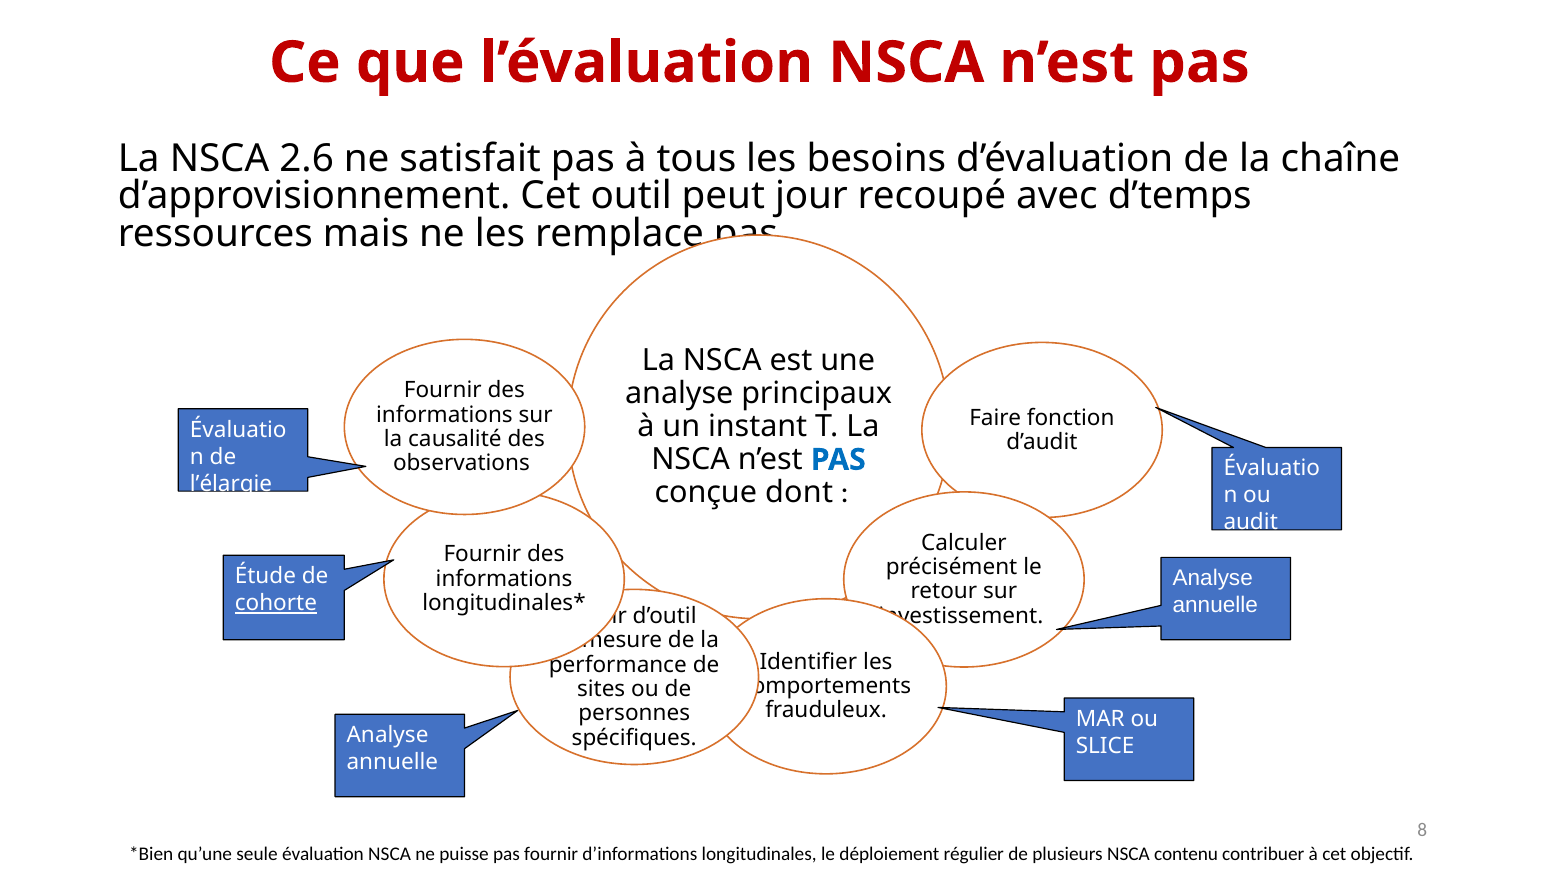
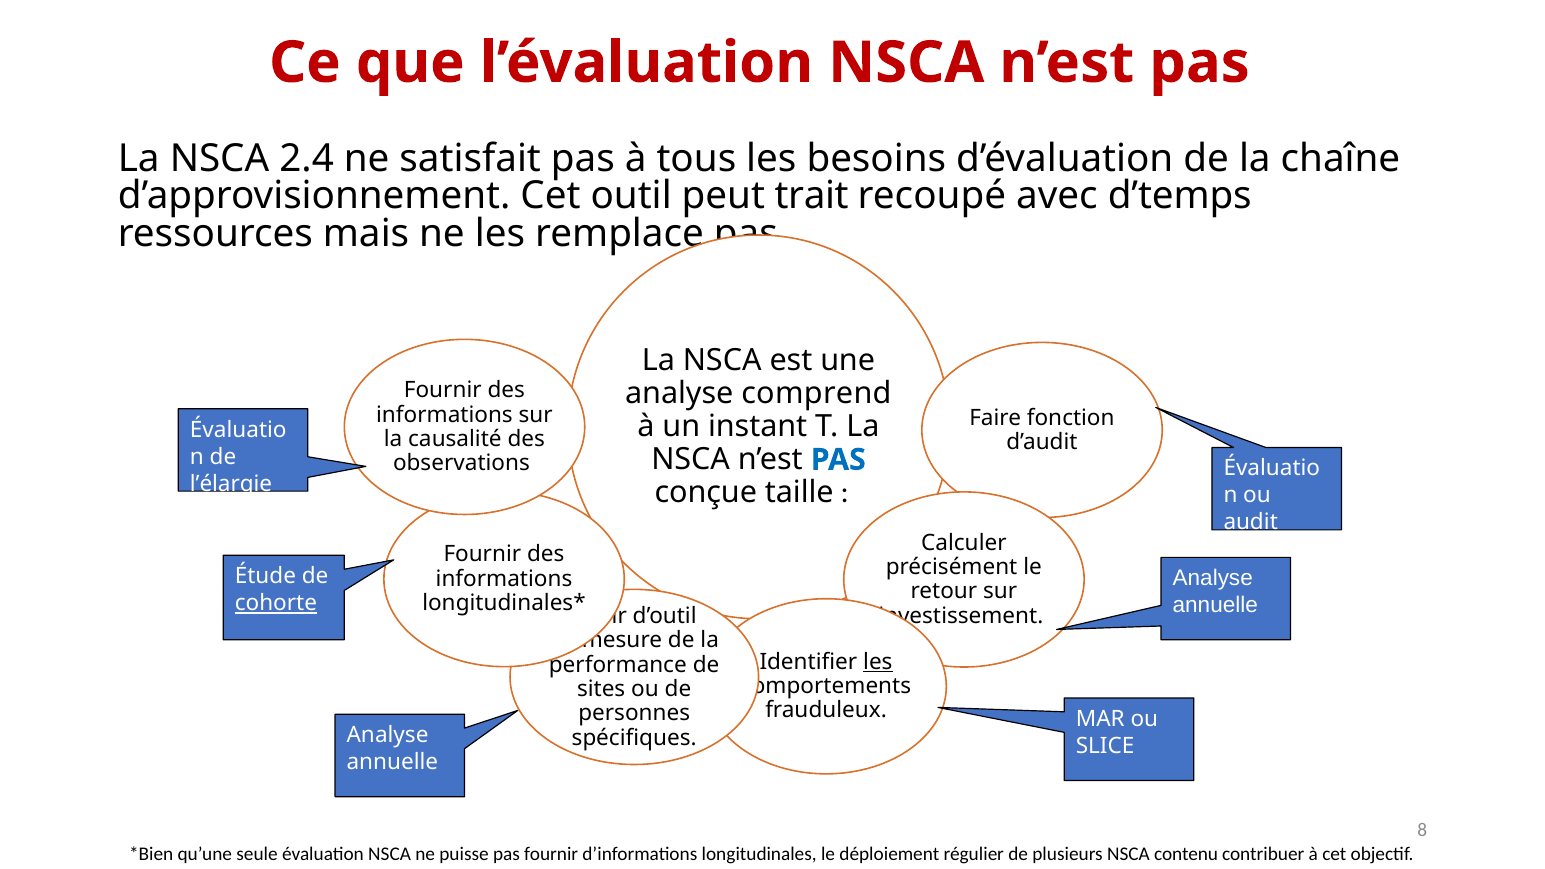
2.6: 2.6 -> 2.4
jour: jour -> trait
principaux: principaux -> comprend
dont: dont -> taille
les at (878, 662) underline: none -> present
